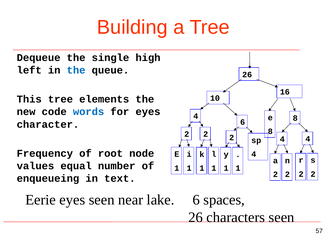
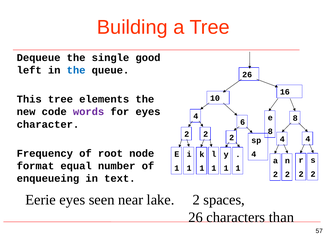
high: high -> good
words colour: blue -> purple
values: values -> format
lake 6: 6 -> 2
characters seen: seen -> than
